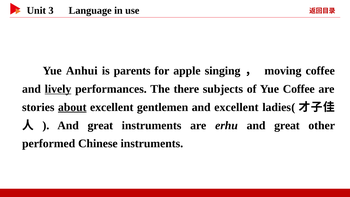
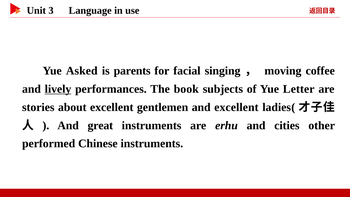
Anhui: Anhui -> Asked
apple: apple -> facial
there: there -> book
Yue Coffee: Coffee -> Letter
about underline: present -> none
erhu and great: great -> cities
